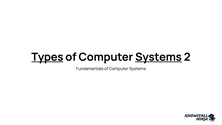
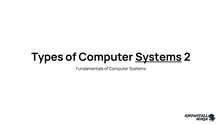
Types underline: present -> none
